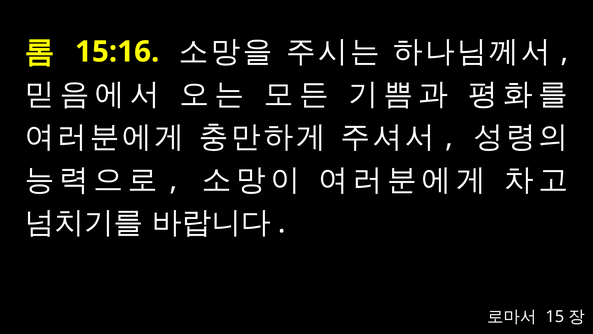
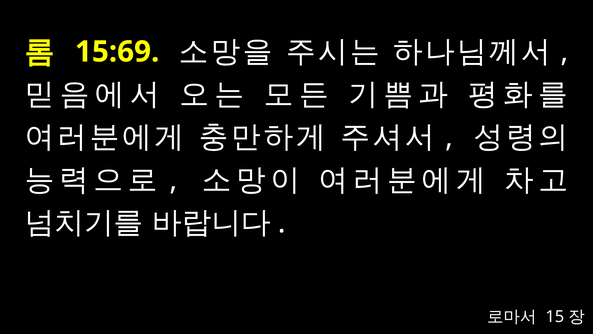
15:16: 15:16 -> 15:69
